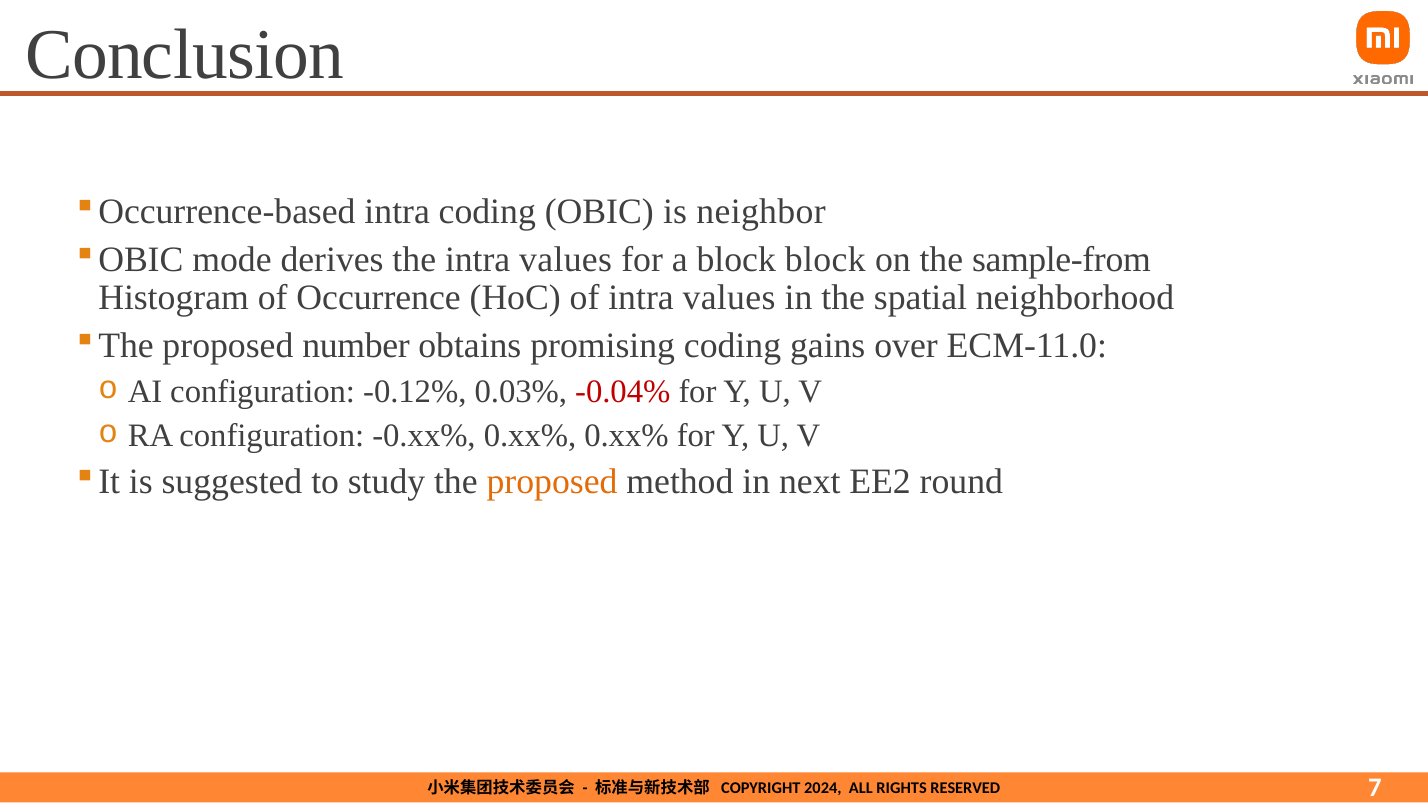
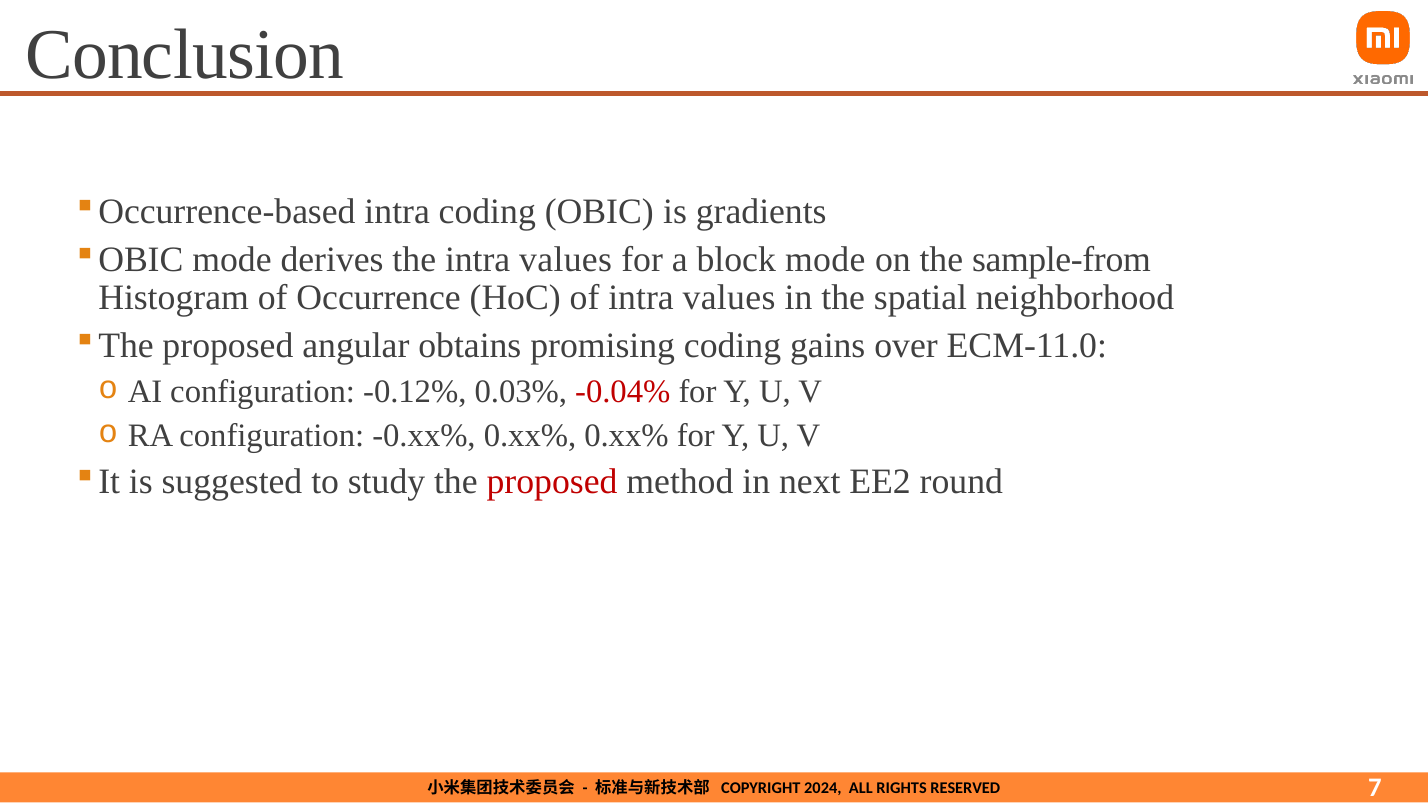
neighbor: neighbor -> gradients
block block: block -> mode
number: number -> angular
proposed at (552, 482) colour: orange -> red
